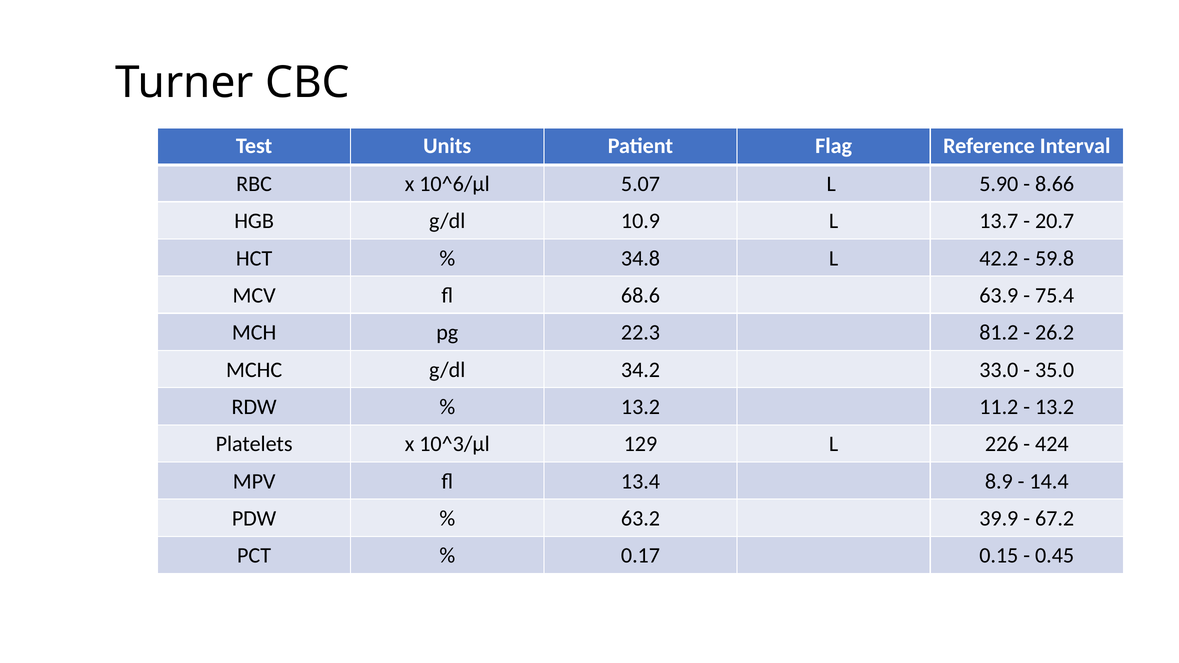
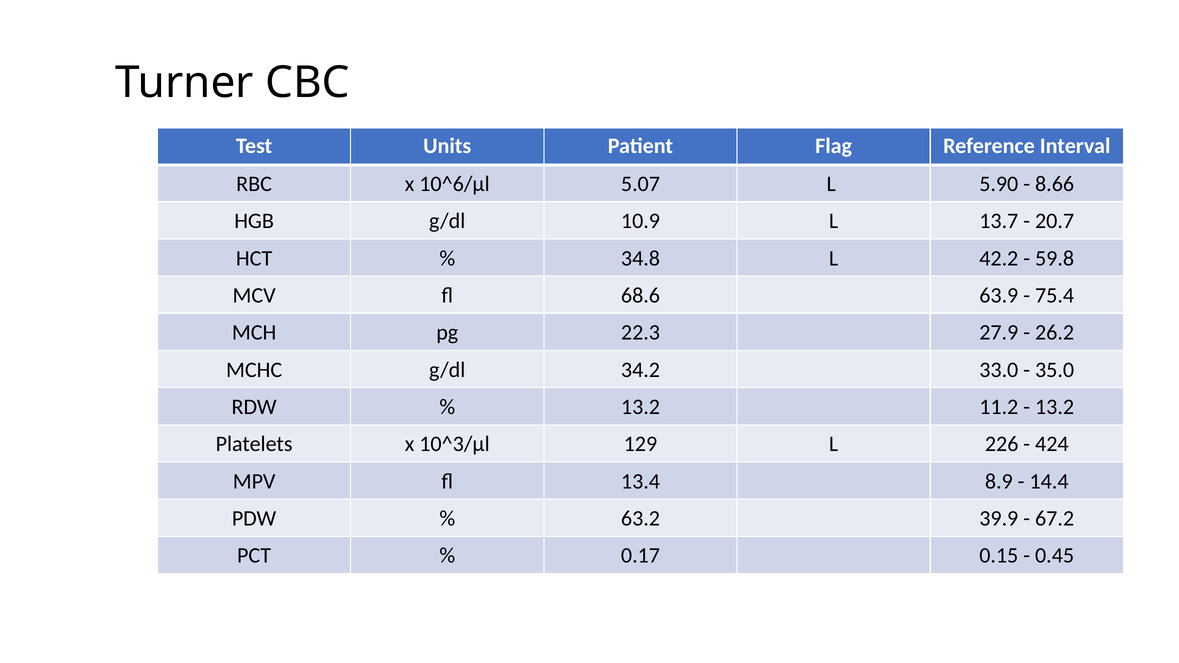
81.2: 81.2 -> 27.9
